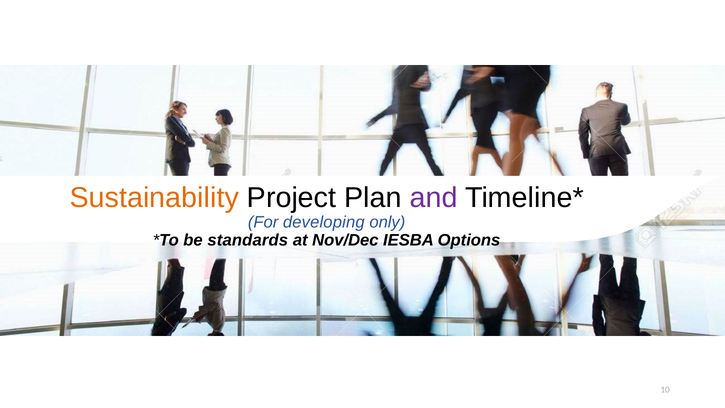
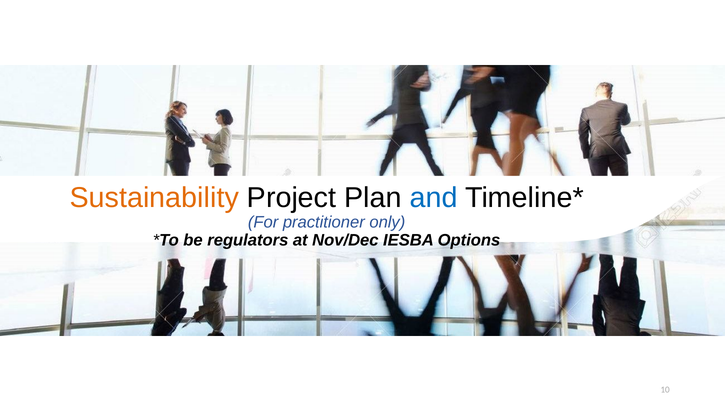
and colour: purple -> blue
developing: developing -> practitioner
standards: standards -> regulators
